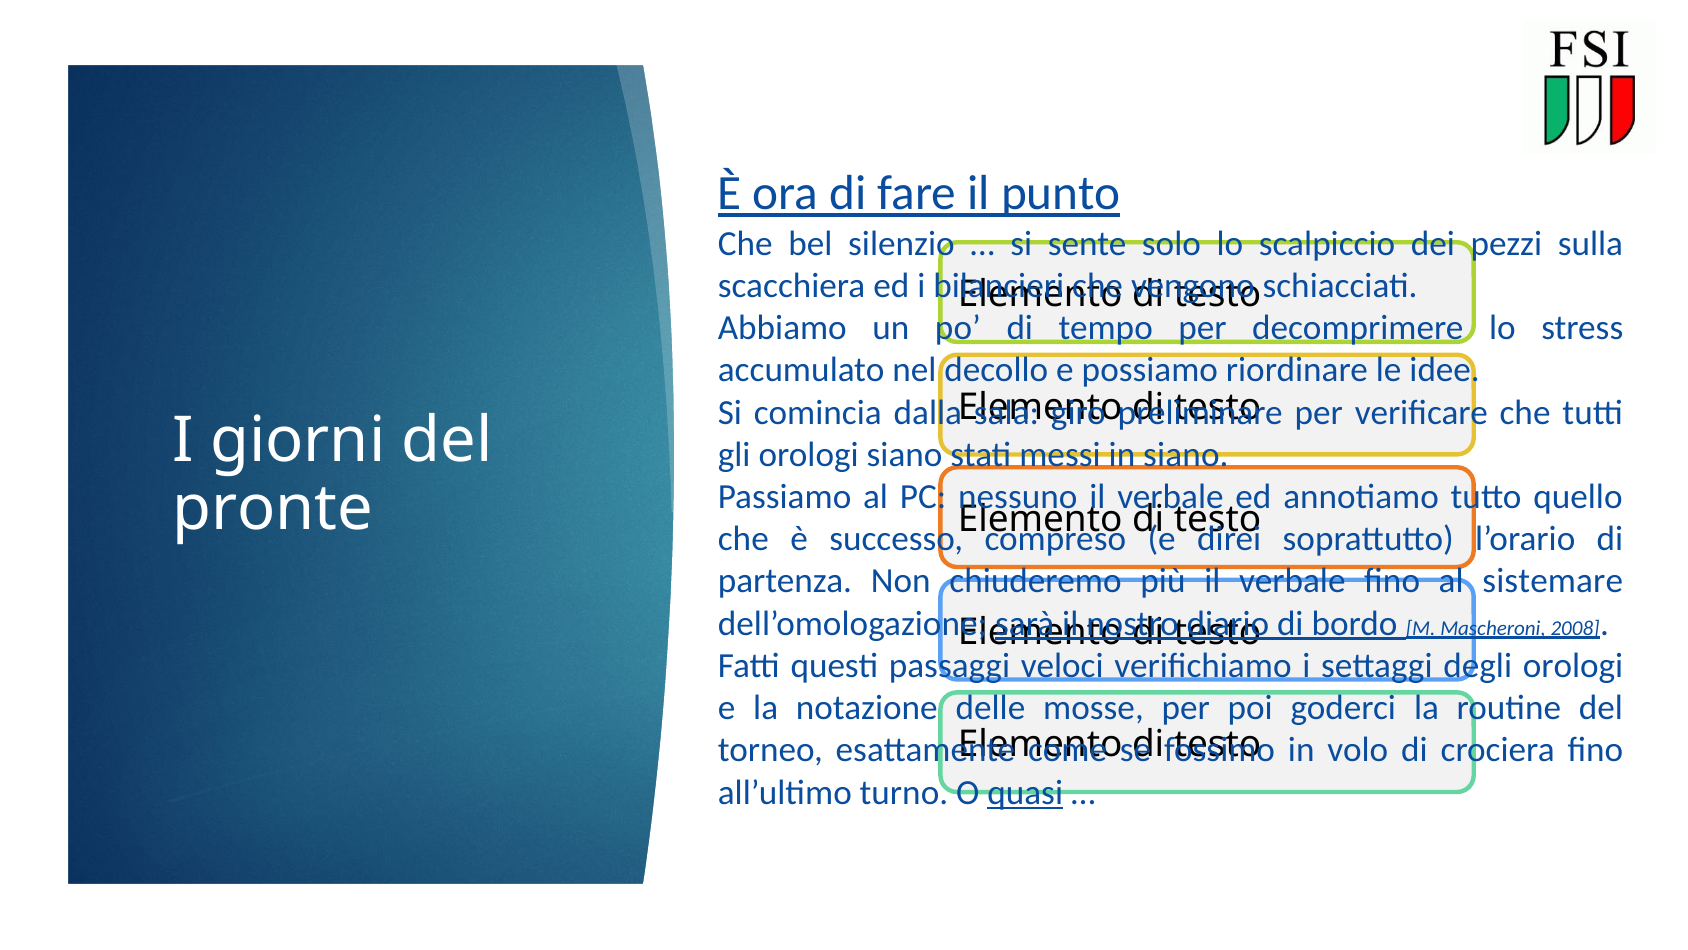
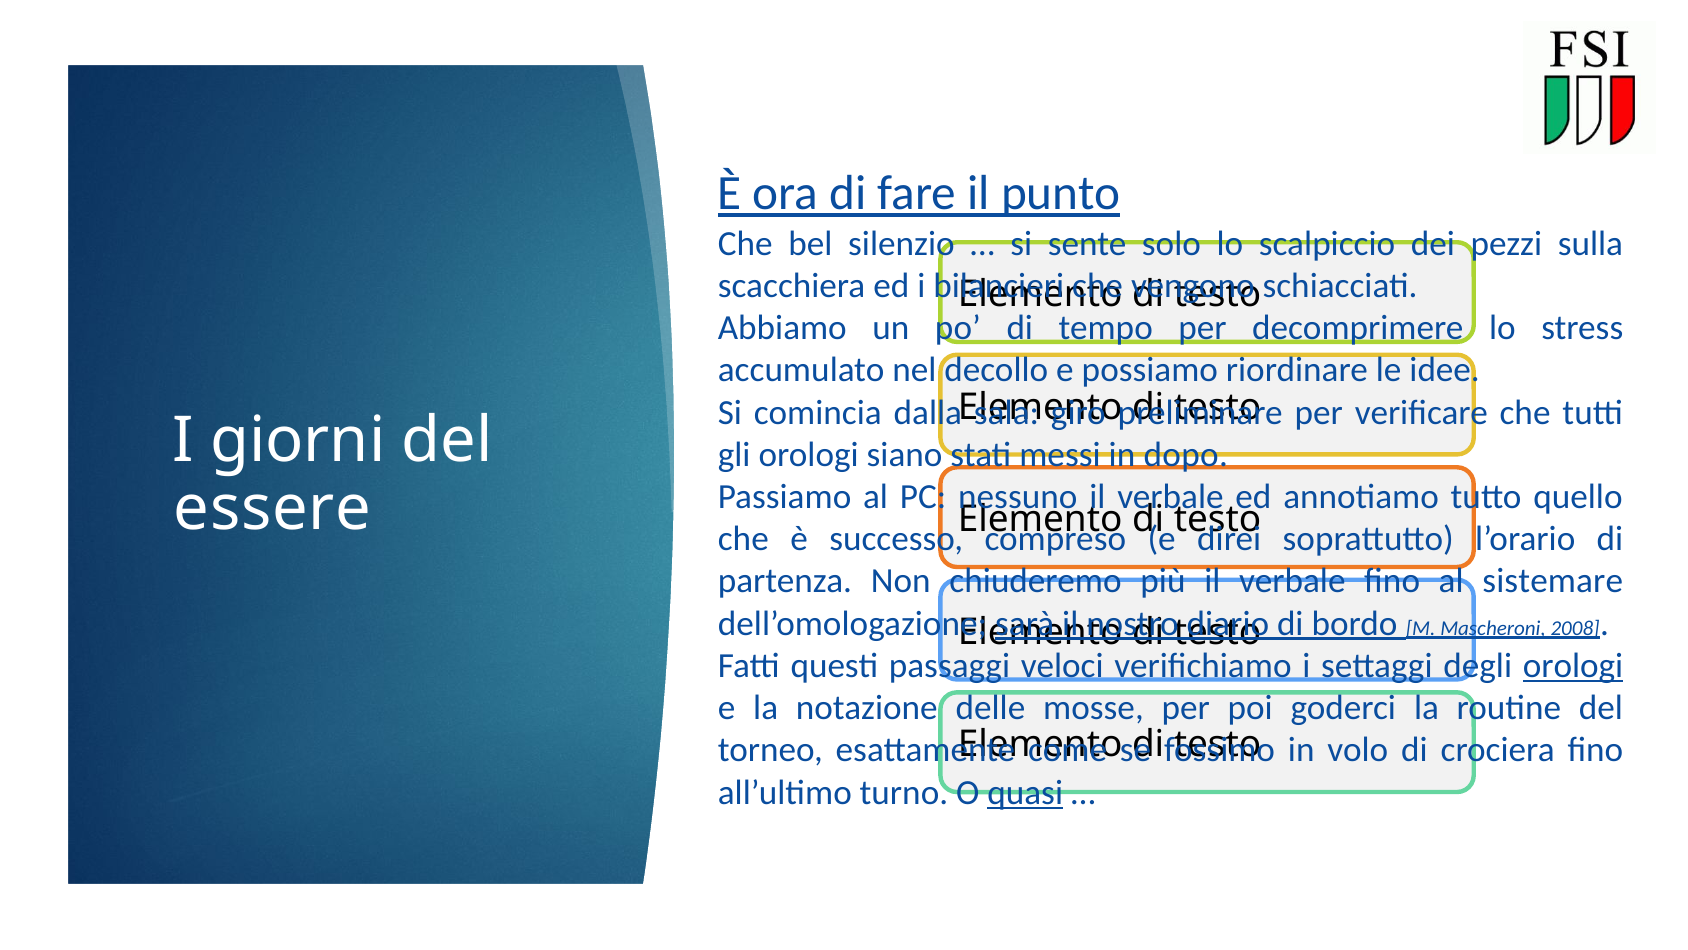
in siano: siano -> dopo
pronte: pronte -> essere
orologi at (1573, 665) underline: none -> present
